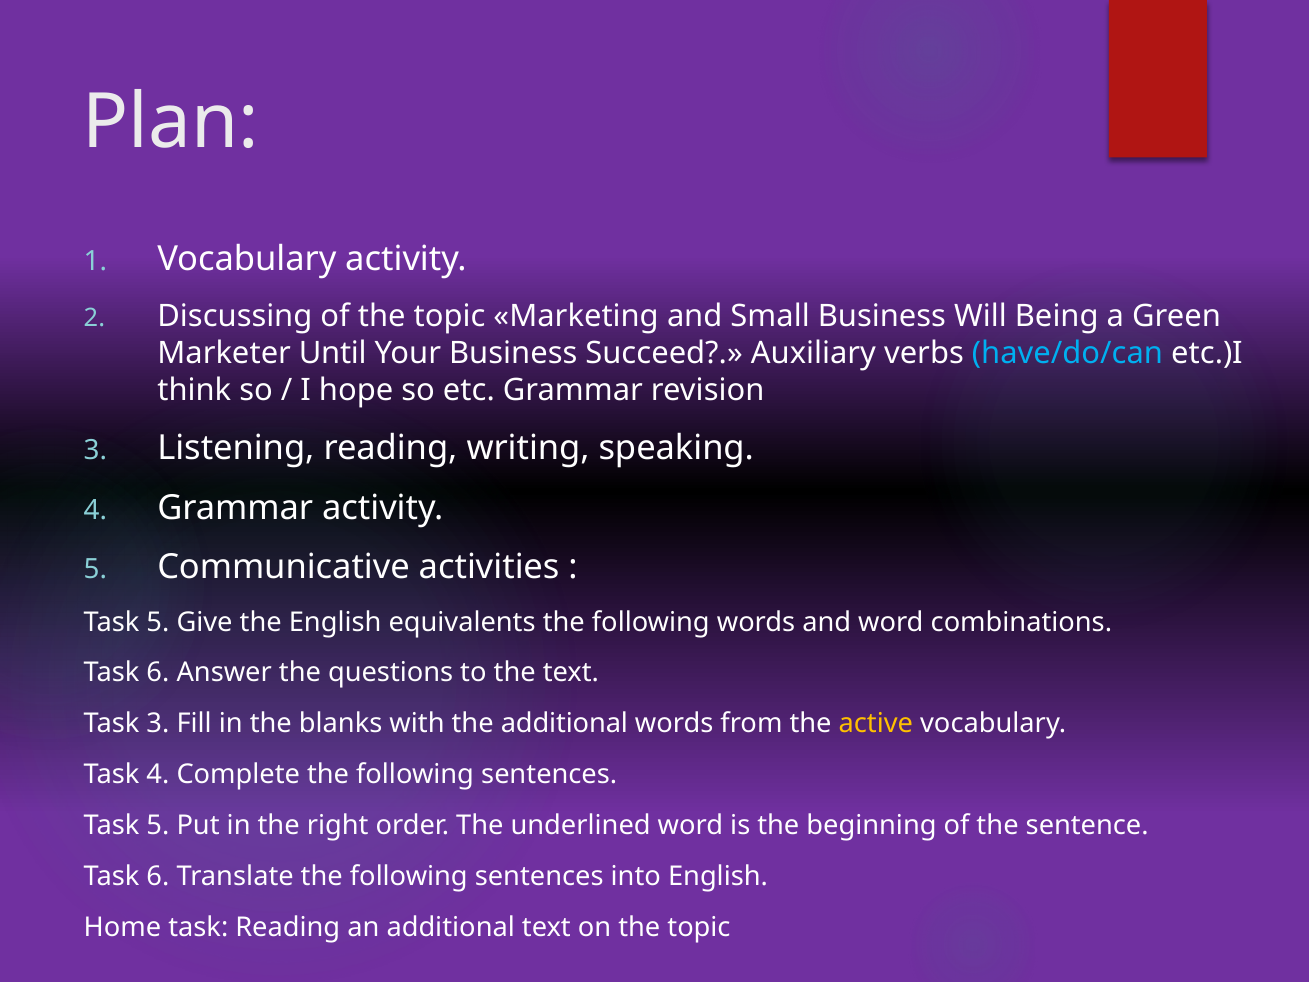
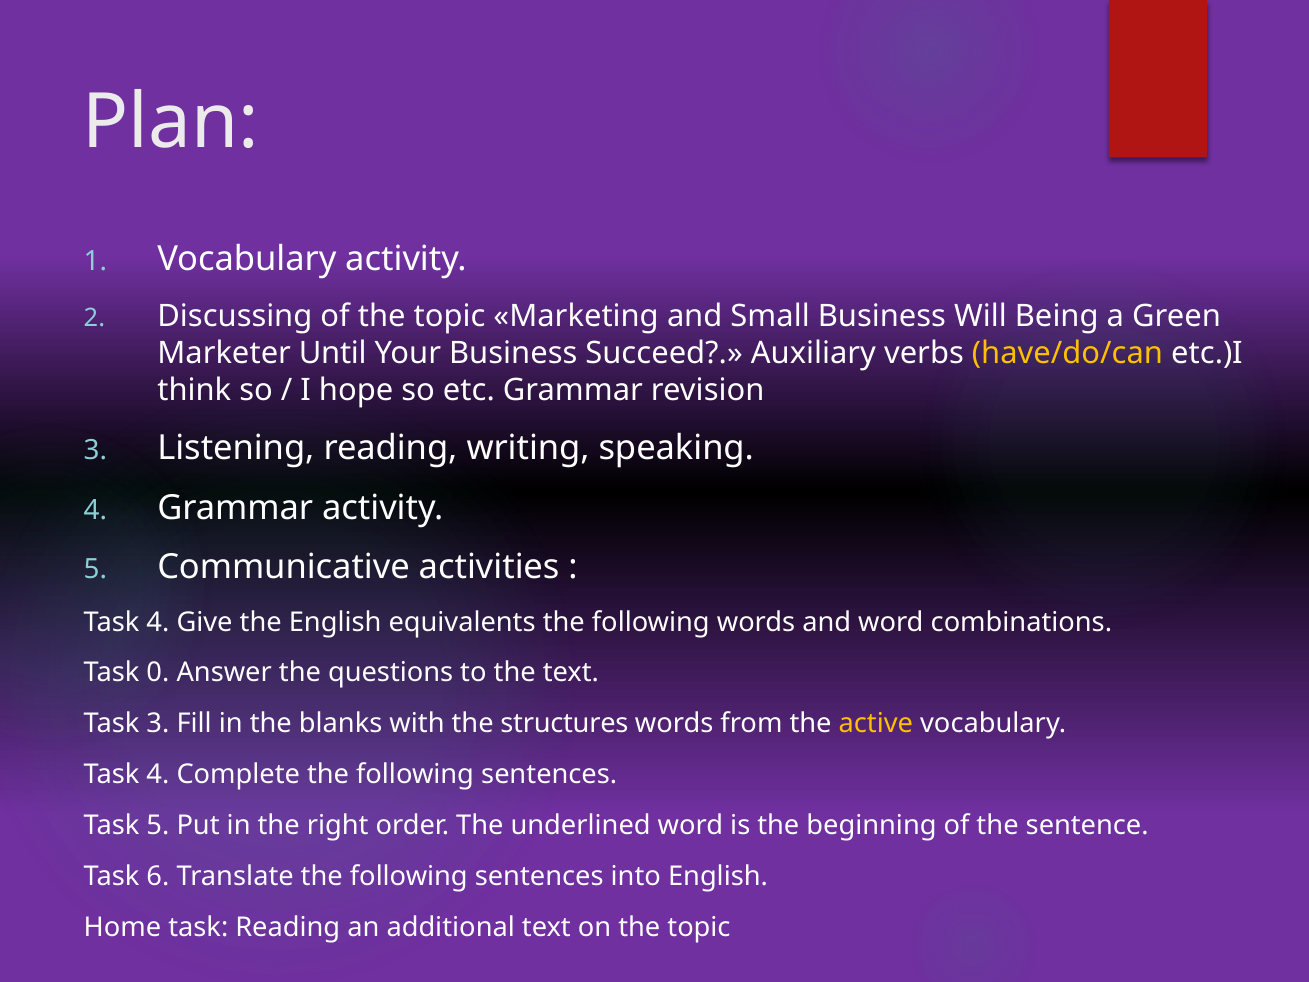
have/do/can colour: light blue -> yellow
5 at (158, 622): 5 -> 4
6 at (158, 673): 6 -> 0
the additional: additional -> structures
